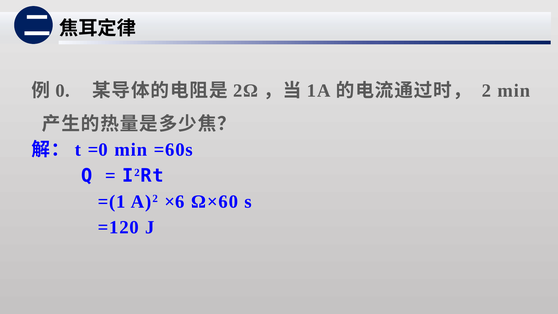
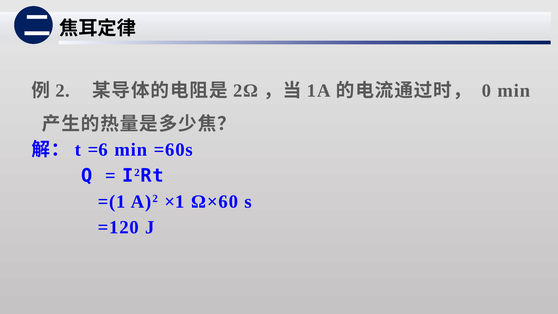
0: 0 -> 2
2: 2 -> 0
=0: =0 -> =6
×6: ×6 -> ×1
